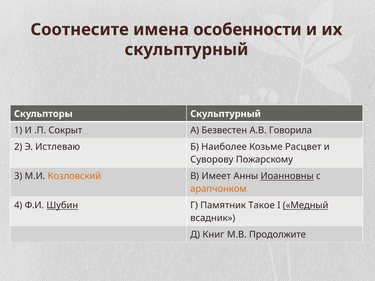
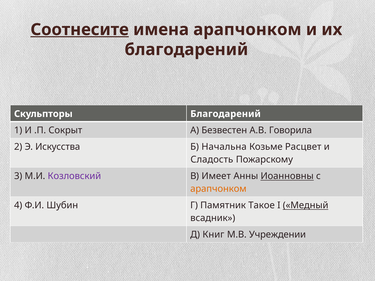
Соотнесите underline: none -> present
имена особенности: особенности -> арапчонком
скульптурный at (186, 50): скульптурный -> благодарений
Скульпторы Скульптурный: Скульптурный -> Благодарений
Истлеваю: Истлеваю -> Искусства
Наиболее: Наиболее -> Начальна
Суворову: Суворову -> Сладость
Козловский colour: orange -> purple
Шубин underline: present -> none
Продолжите: Продолжите -> Учреждении
